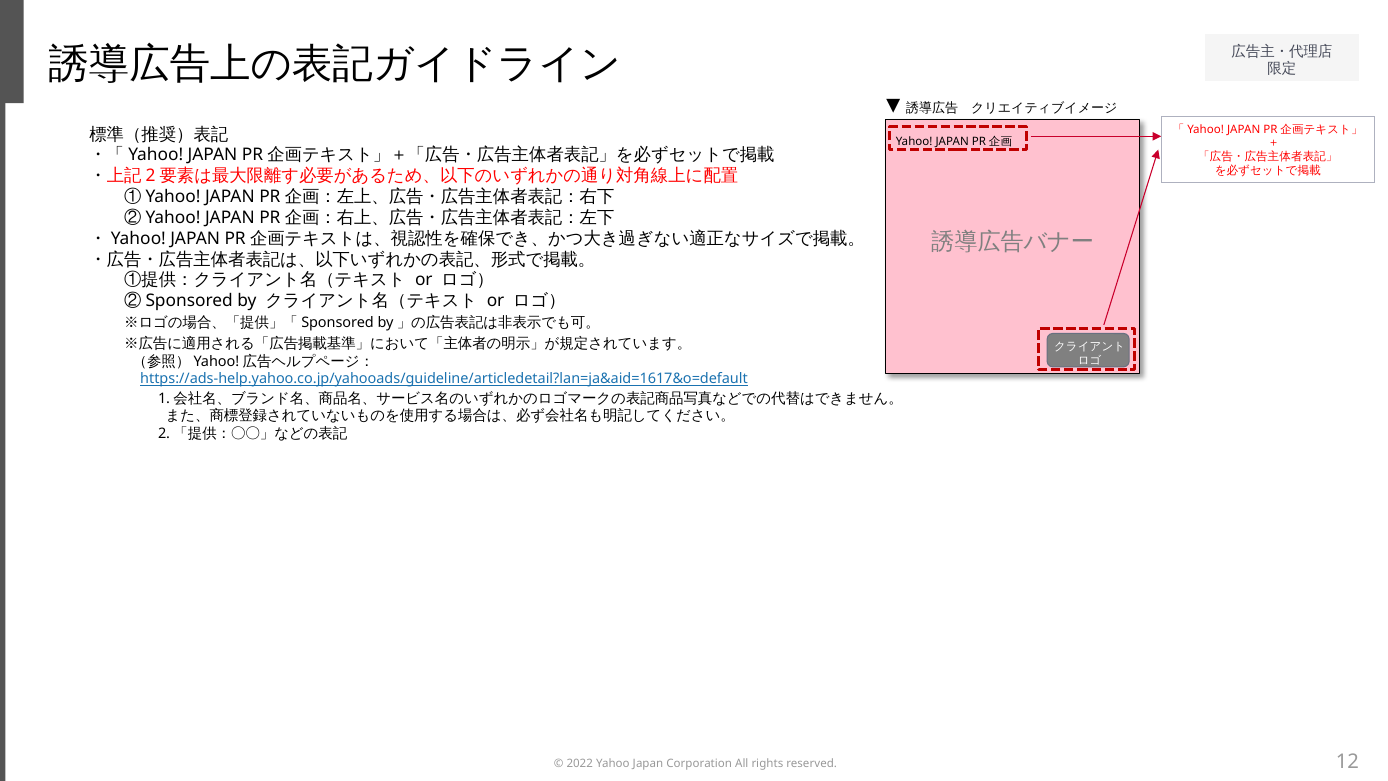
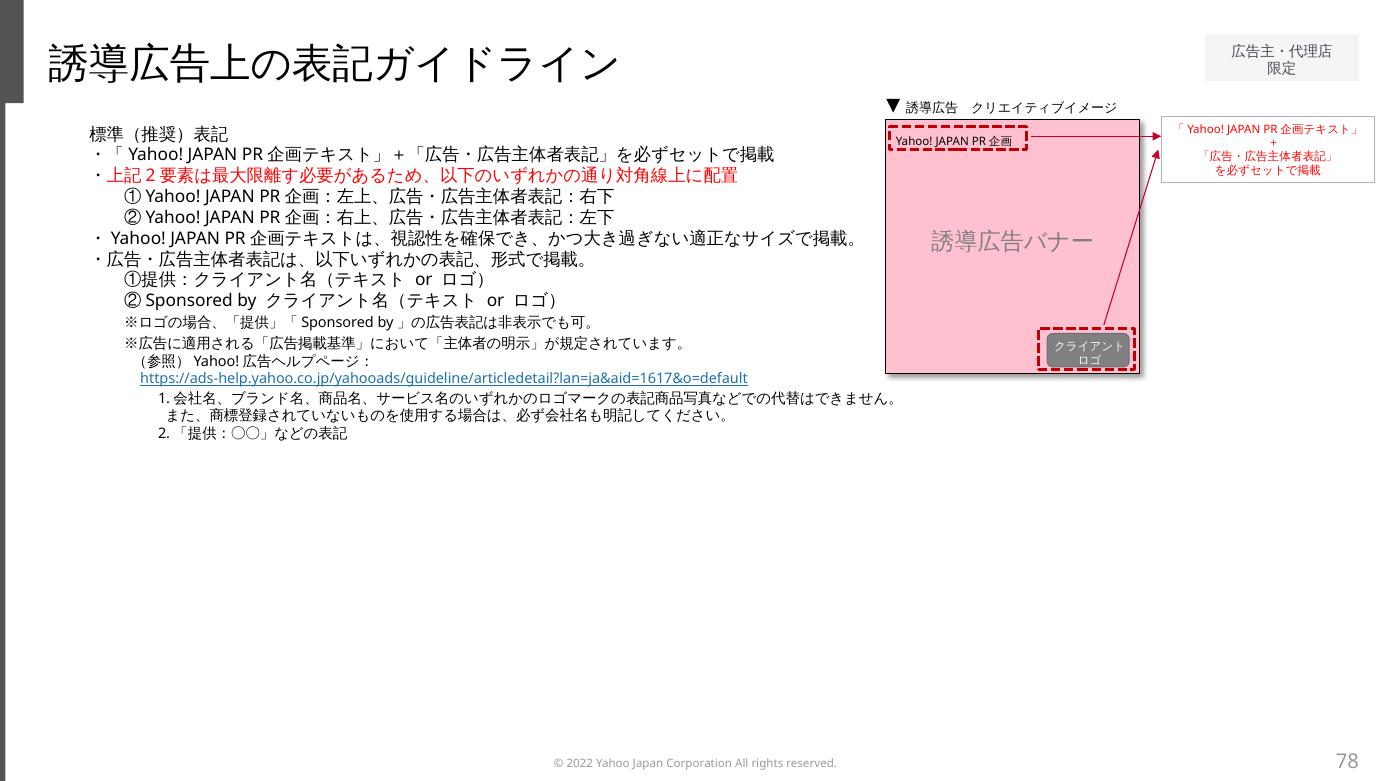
12: 12 -> 78
